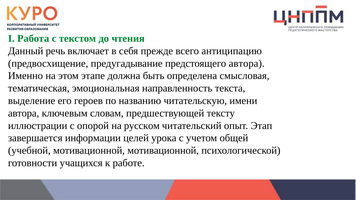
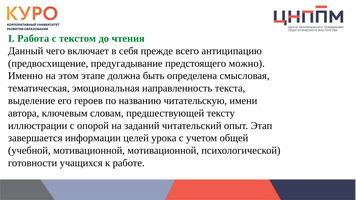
речь: речь -> чего
предстоящего автора: автора -> можно
русском: русском -> заданий
